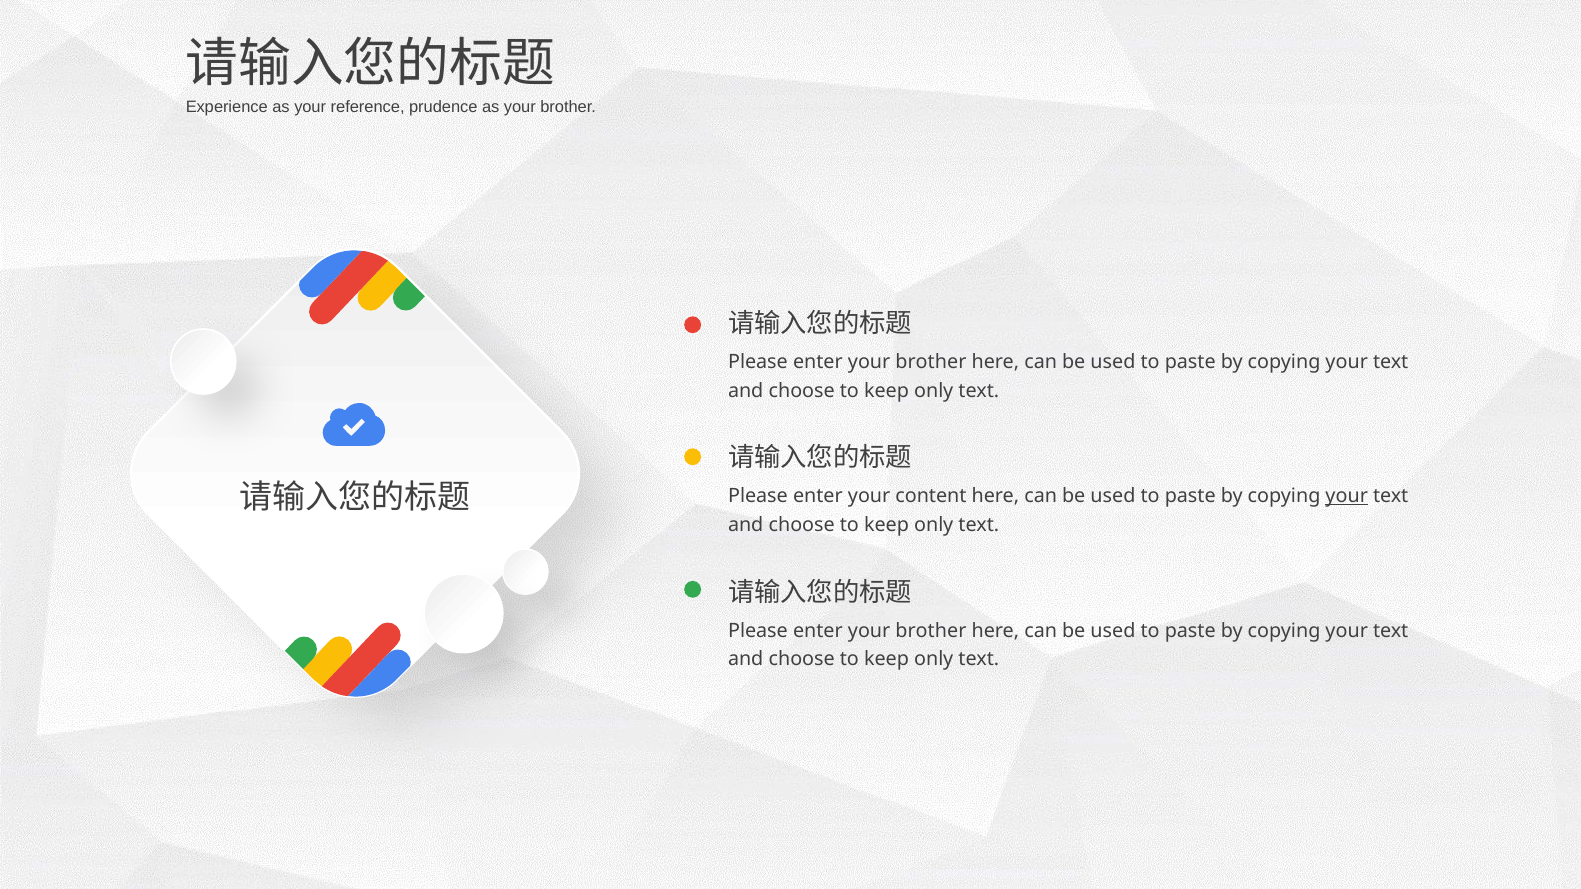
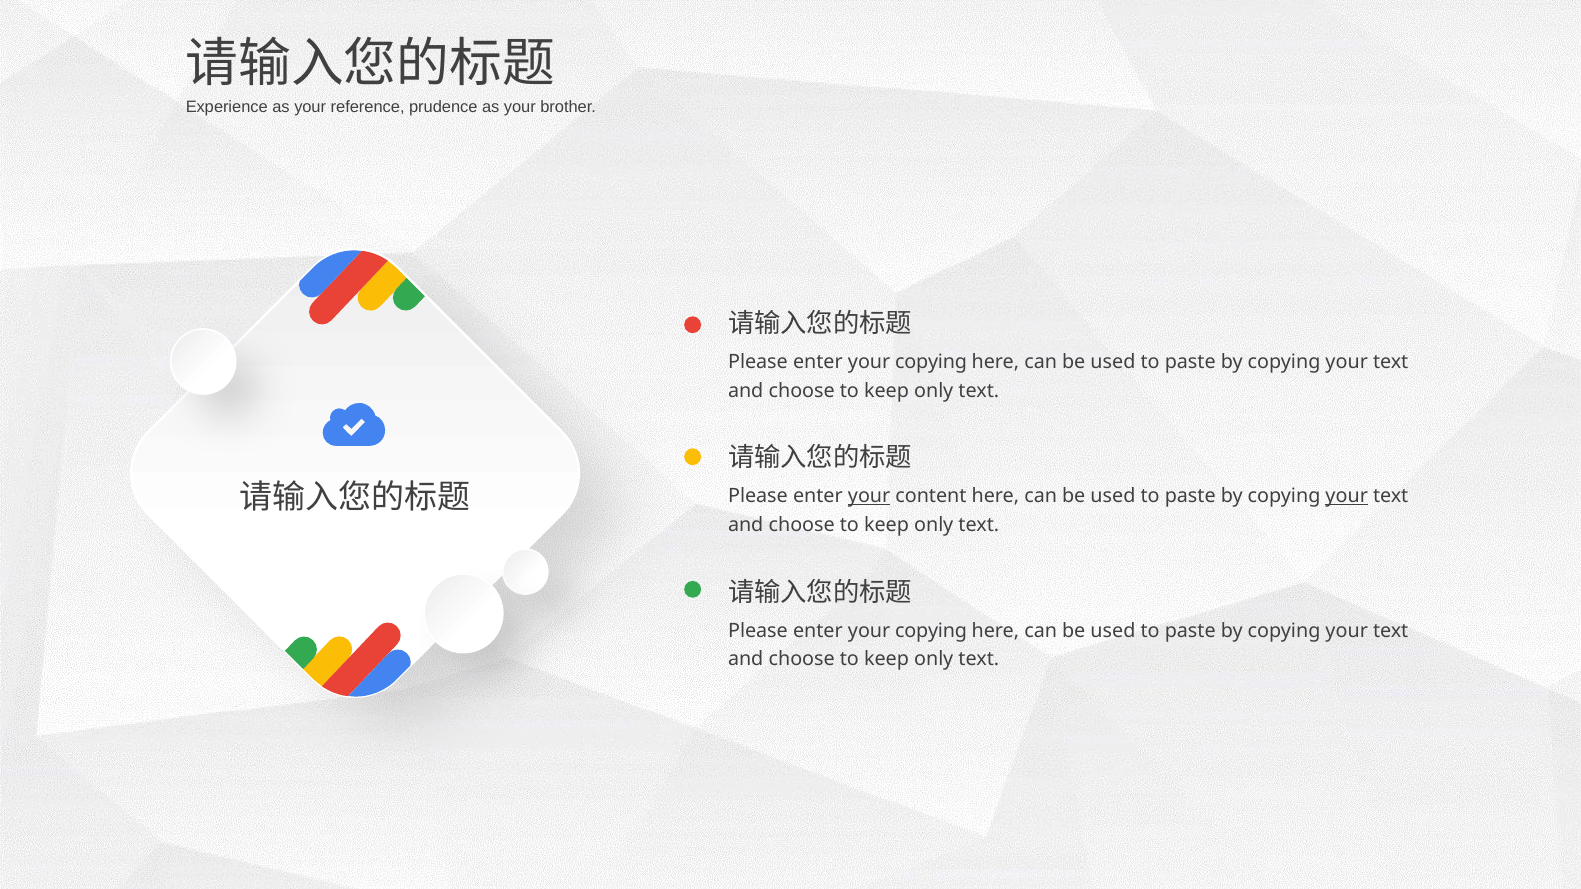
brother at (931, 362): brother -> copying
your at (869, 497) underline: none -> present
brother at (931, 631): brother -> copying
